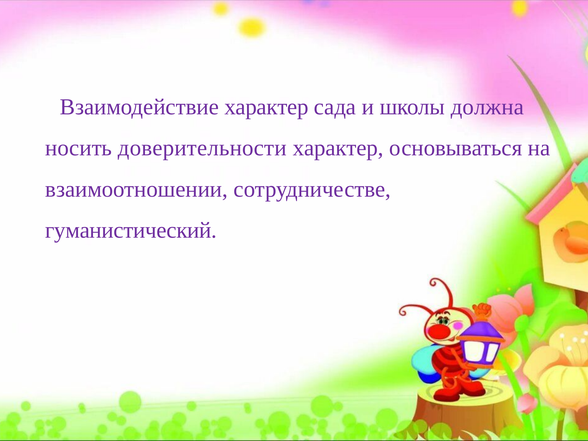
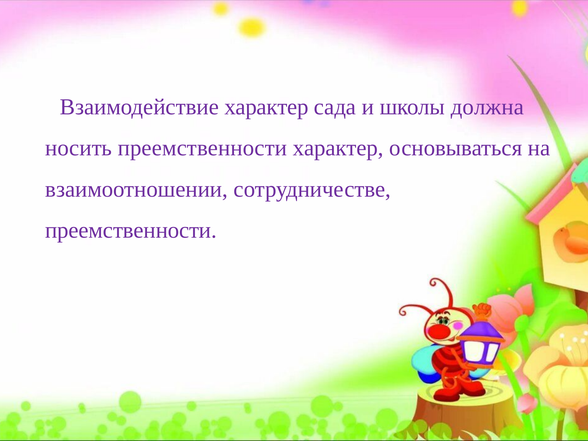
носить доверительности: доверительности -> преемственности
гуманистический at (131, 230): гуманистический -> преемственности
